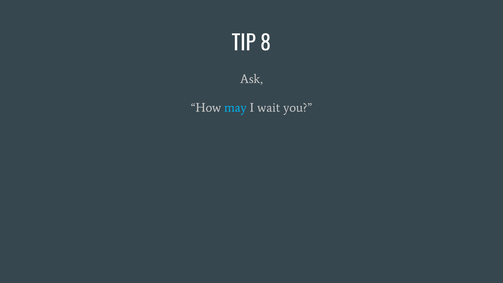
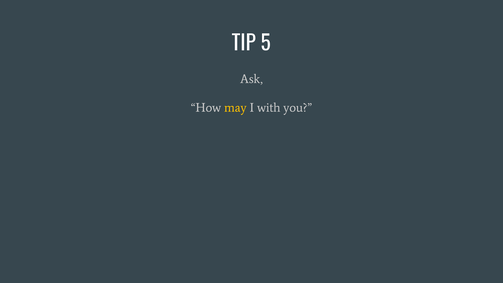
8: 8 -> 5
may colour: light blue -> yellow
wait: wait -> with
